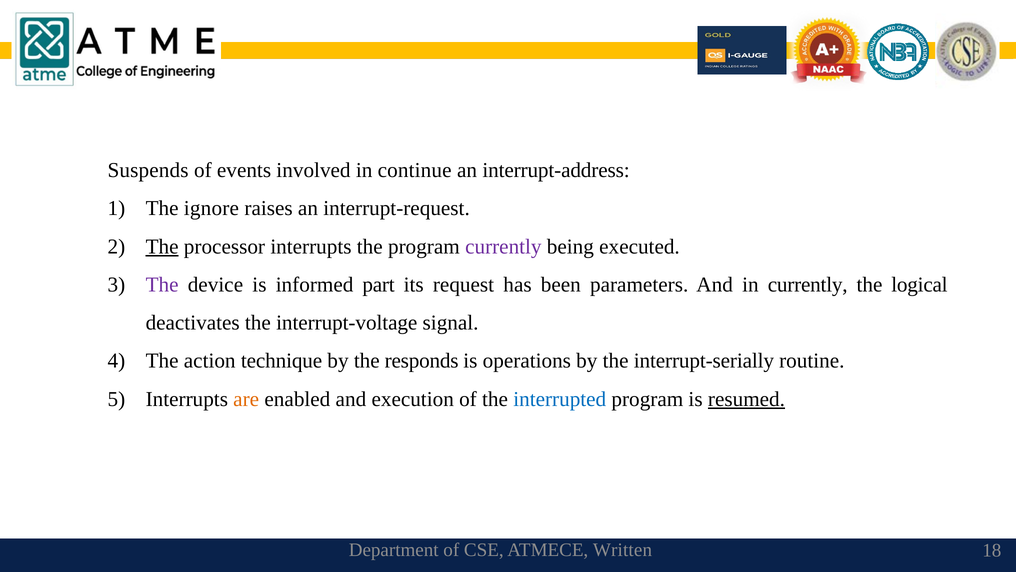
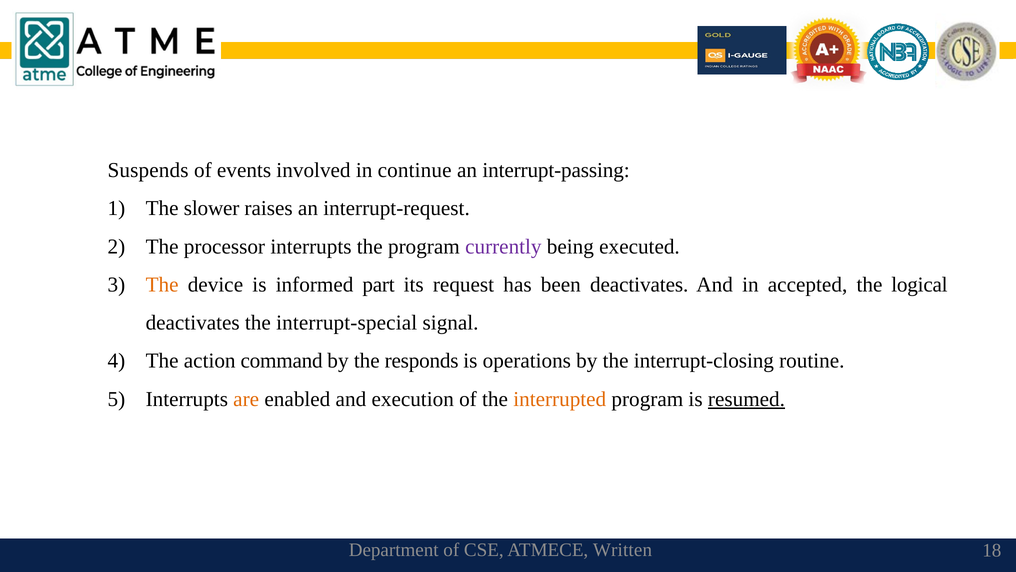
interrupt-address: interrupt-address -> interrupt-passing
ignore: ignore -> slower
The at (162, 246) underline: present -> none
The at (162, 284) colour: purple -> orange
been parameters: parameters -> deactivates
in currently: currently -> accepted
interrupt-voltage: interrupt-voltage -> interrupt-special
technique: technique -> command
interrupt-serially: interrupt-serially -> interrupt-closing
interrupted colour: blue -> orange
